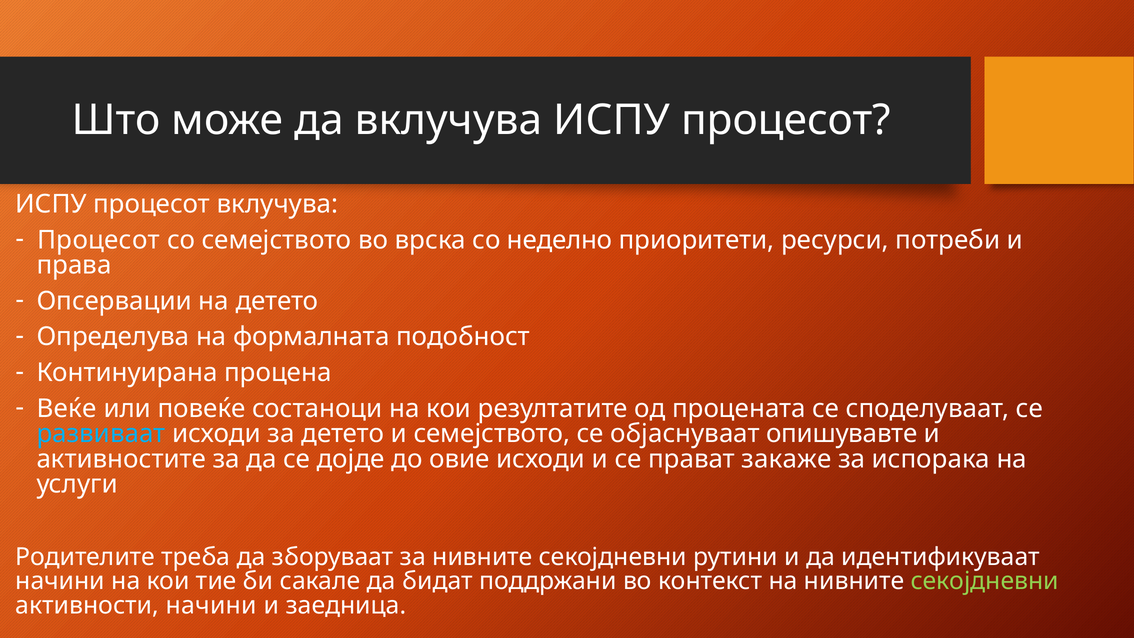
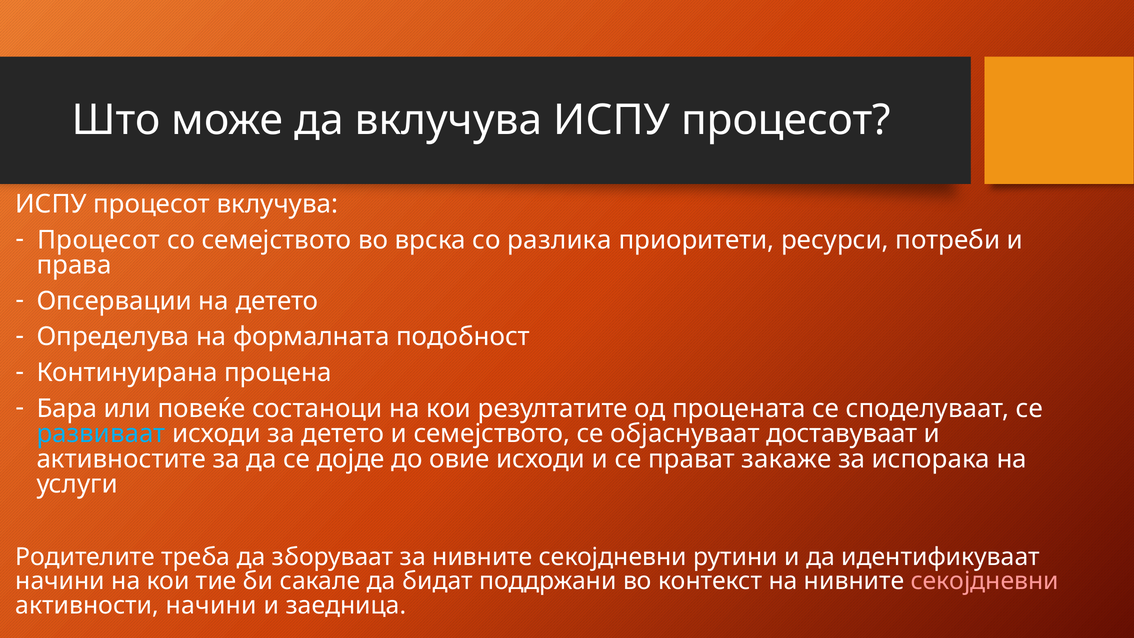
неделно: неделно -> разлика
Веќе: Веќе -> Бара
опишувавте: опишувавте -> доставуваат
секојдневни at (985, 581) colour: light green -> pink
